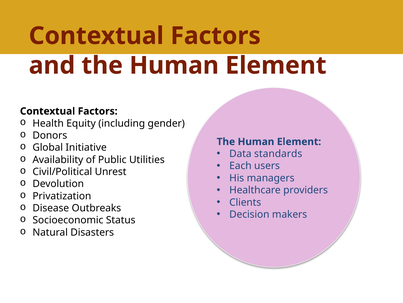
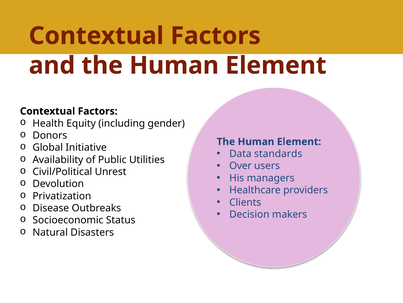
Each: Each -> Over
